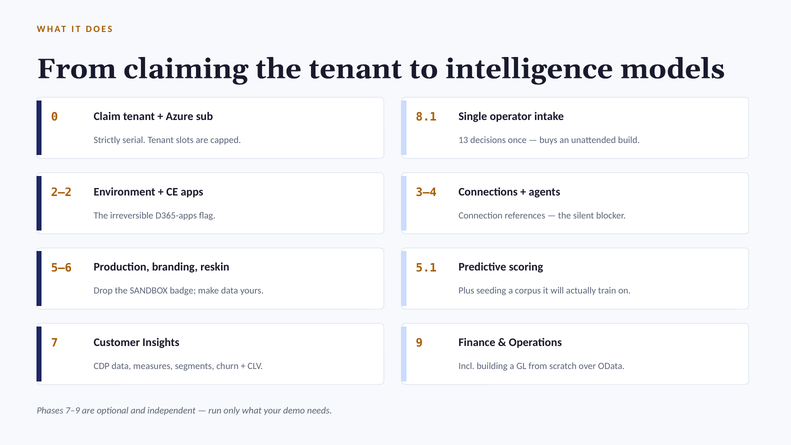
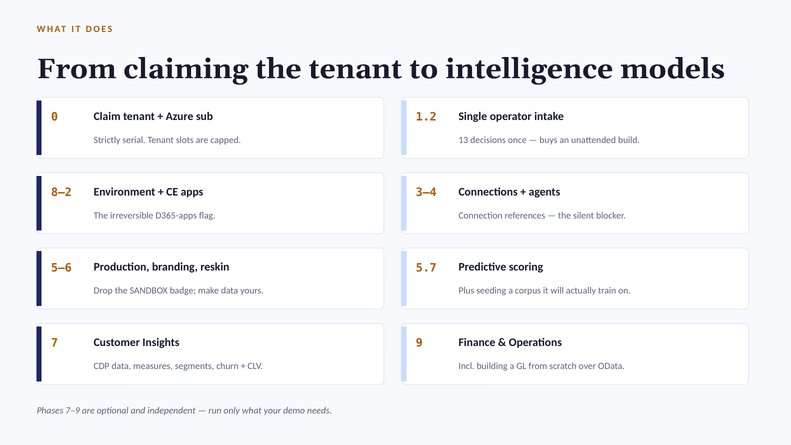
8.1: 8.1 -> 1.2
2–2: 2–2 -> 8–2
5.1: 5.1 -> 5.7
